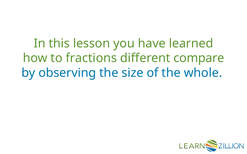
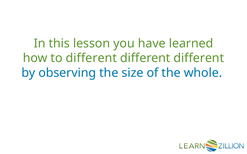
to fractions: fractions -> different
compare at (199, 58): compare -> different
